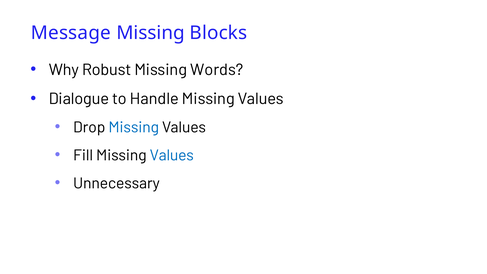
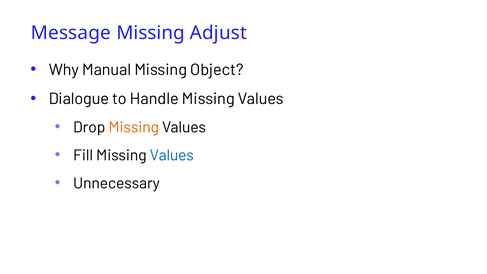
Blocks: Blocks -> Adjust
Robust: Robust -> Manual
Words: Words -> Object
Missing at (134, 127) colour: blue -> orange
